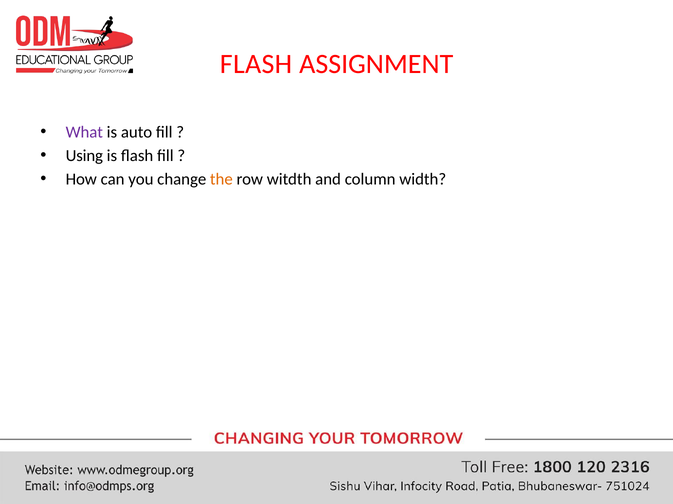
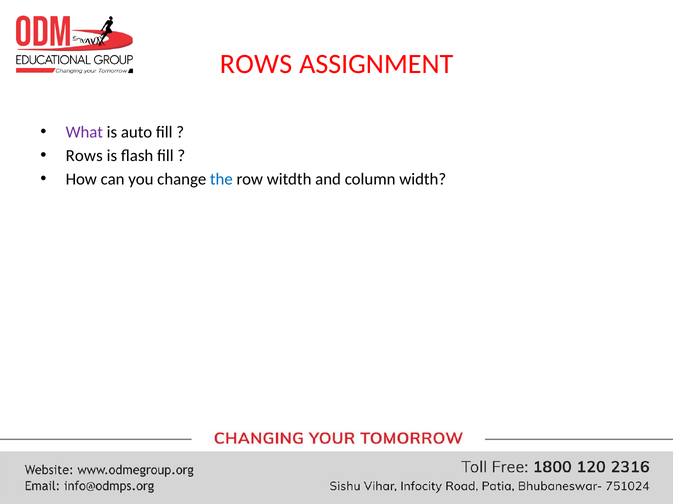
FLASH at (256, 64): FLASH -> ROWS
Using at (84, 156): Using -> Rows
the colour: orange -> blue
